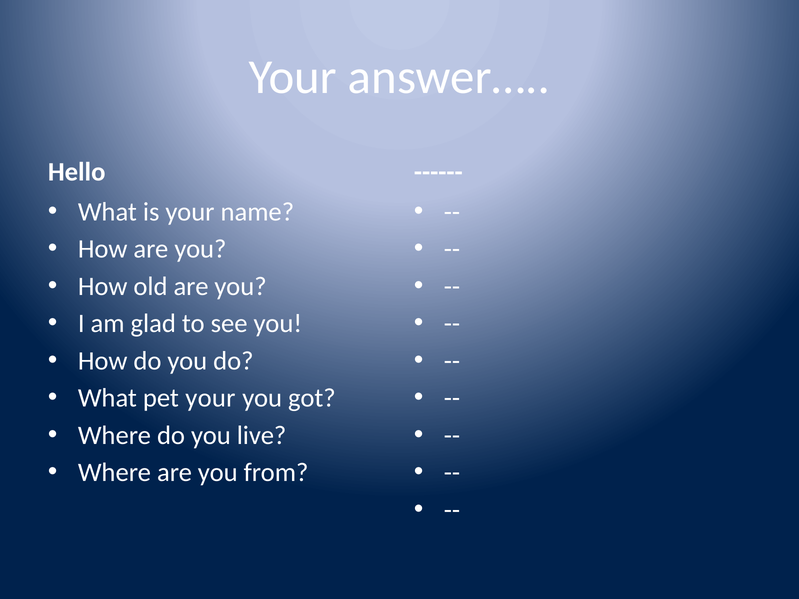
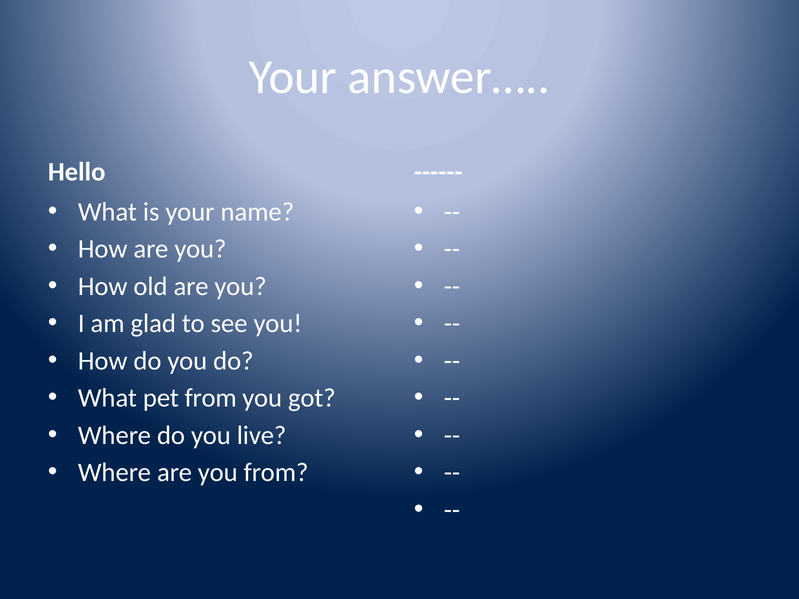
pet your: your -> from
